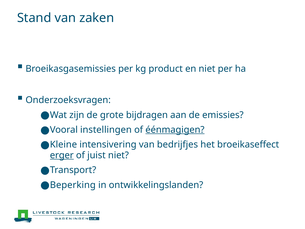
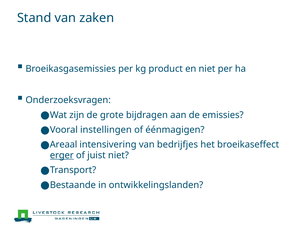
éénmagigen underline: present -> none
Kleine: Kleine -> Areaal
Beperking: Beperking -> Bestaande
